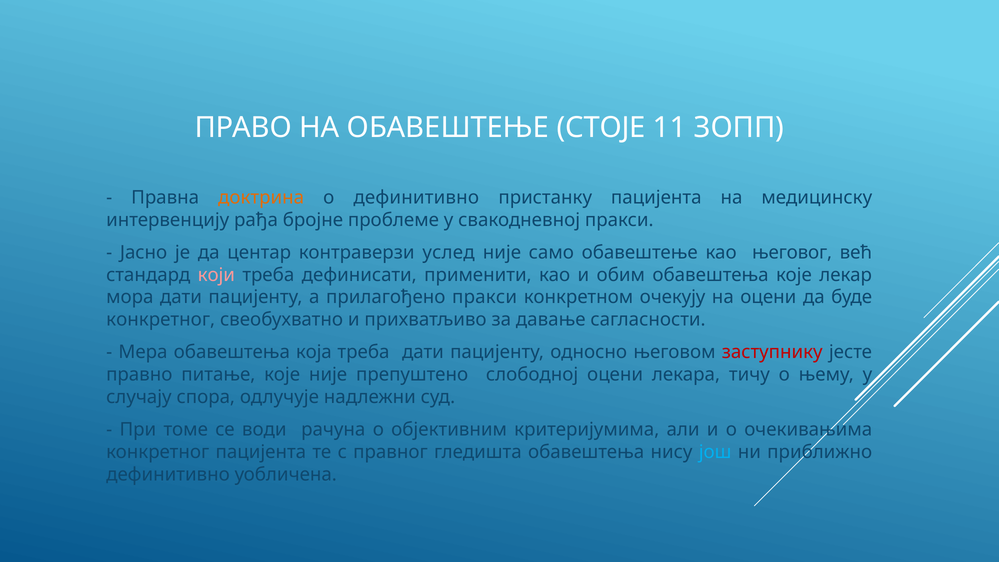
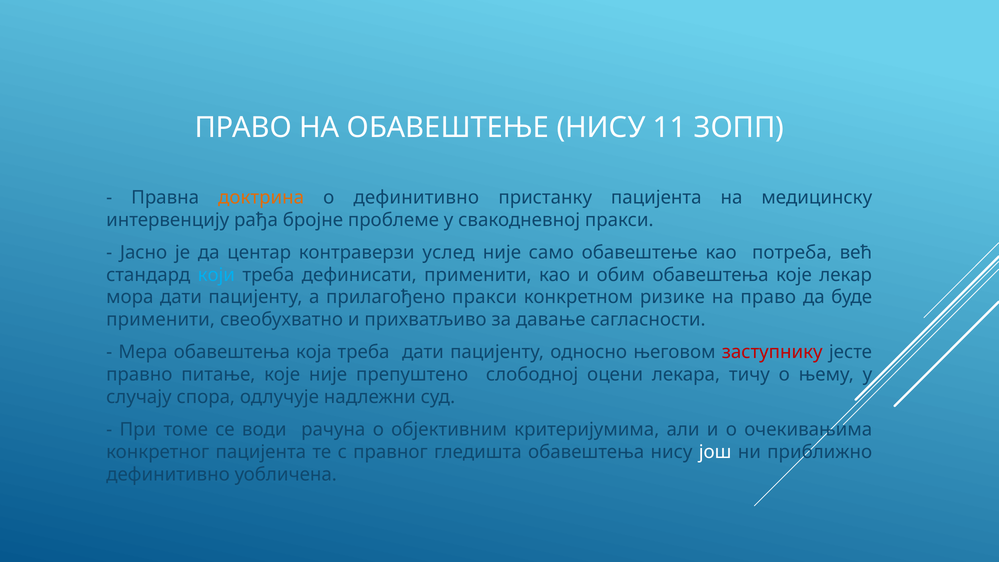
ОБАВЕШТЕЊЕ СТОЈЕ: СТОЈЕ -> НИСУ
његовог: његовог -> потреба
који colour: pink -> light blue
очекују: очекују -> ризике
на оцени: оцени -> право
конкретног at (161, 320): конкретног -> применити
још colour: light blue -> white
